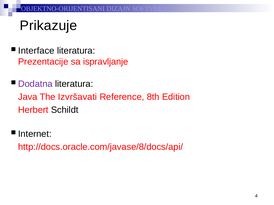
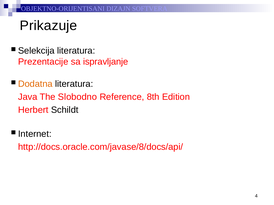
Interface: Interface -> Selekcija
Dodatna colour: purple -> orange
Izvršavati: Izvršavati -> Slobodno
